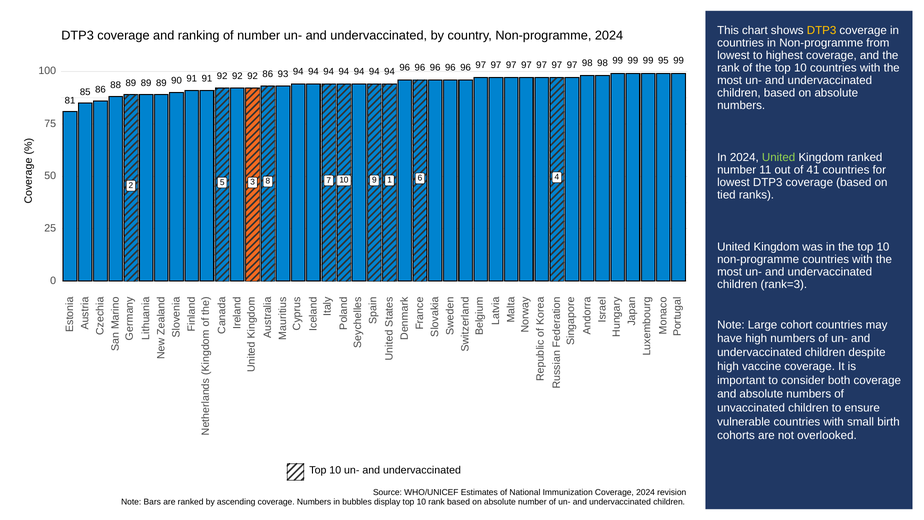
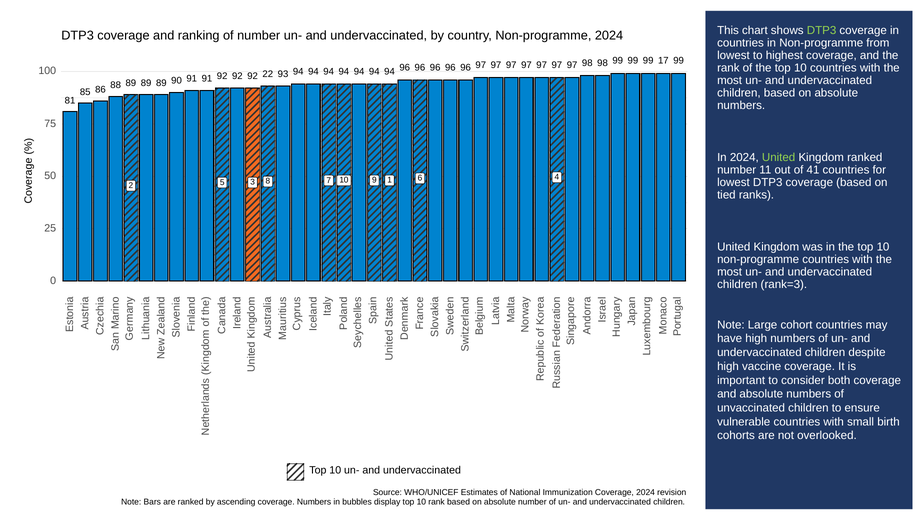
DTP3 at (822, 30) colour: yellow -> light green
95: 95 -> 17
92 86: 86 -> 22
